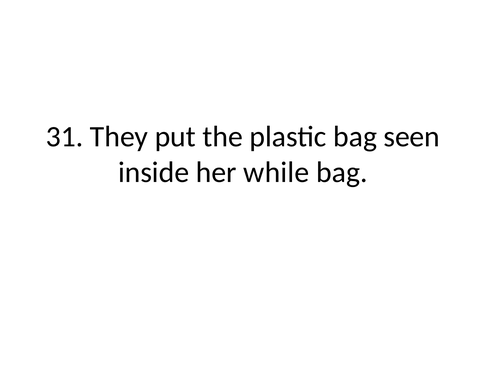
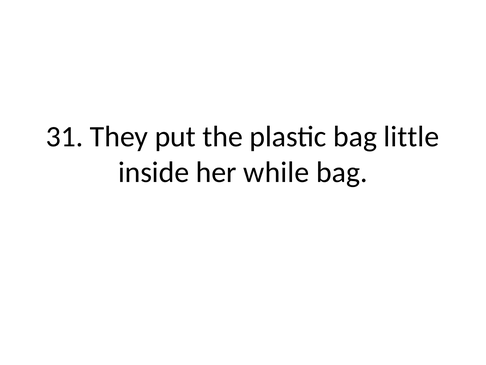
seen: seen -> little
